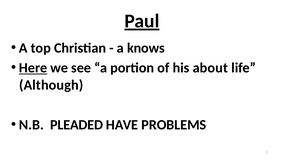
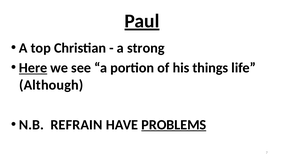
knows: knows -> strong
about: about -> things
PLEADED: PLEADED -> REFRAIN
PROBLEMS underline: none -> present
